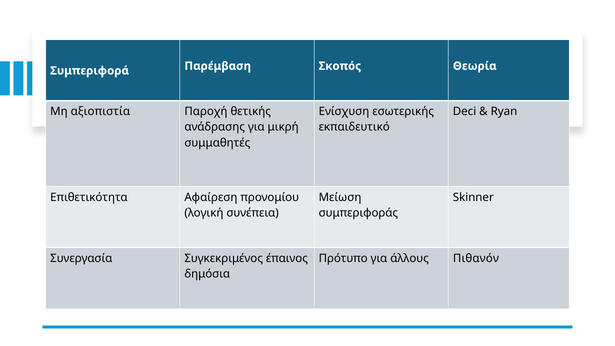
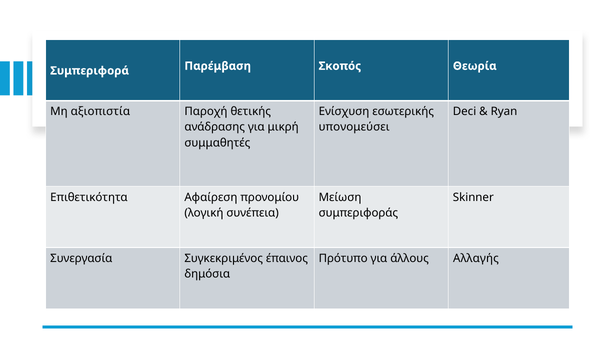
εκπαιδευτικό: εκπαιδευτικό -> υπονομεύσει
Πιθανόν: Πιθανόν -> Αλλαγής
